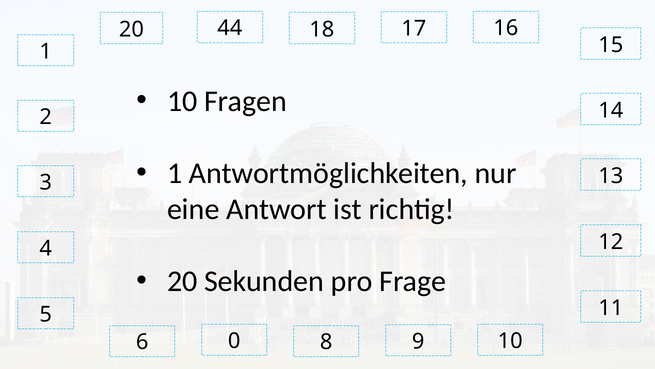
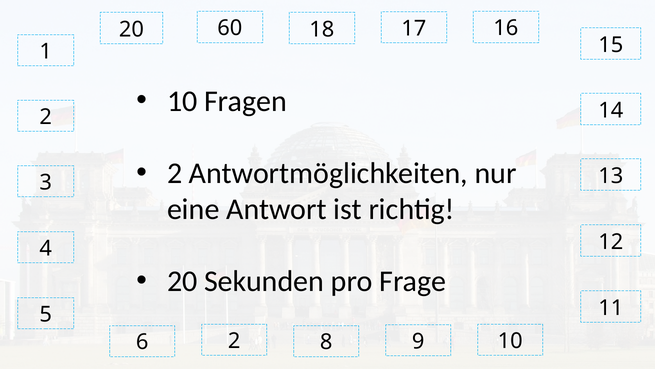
44: 44 -> 60
1 at (175, 173): 1 -> 2
6 0: 0 -> 2
